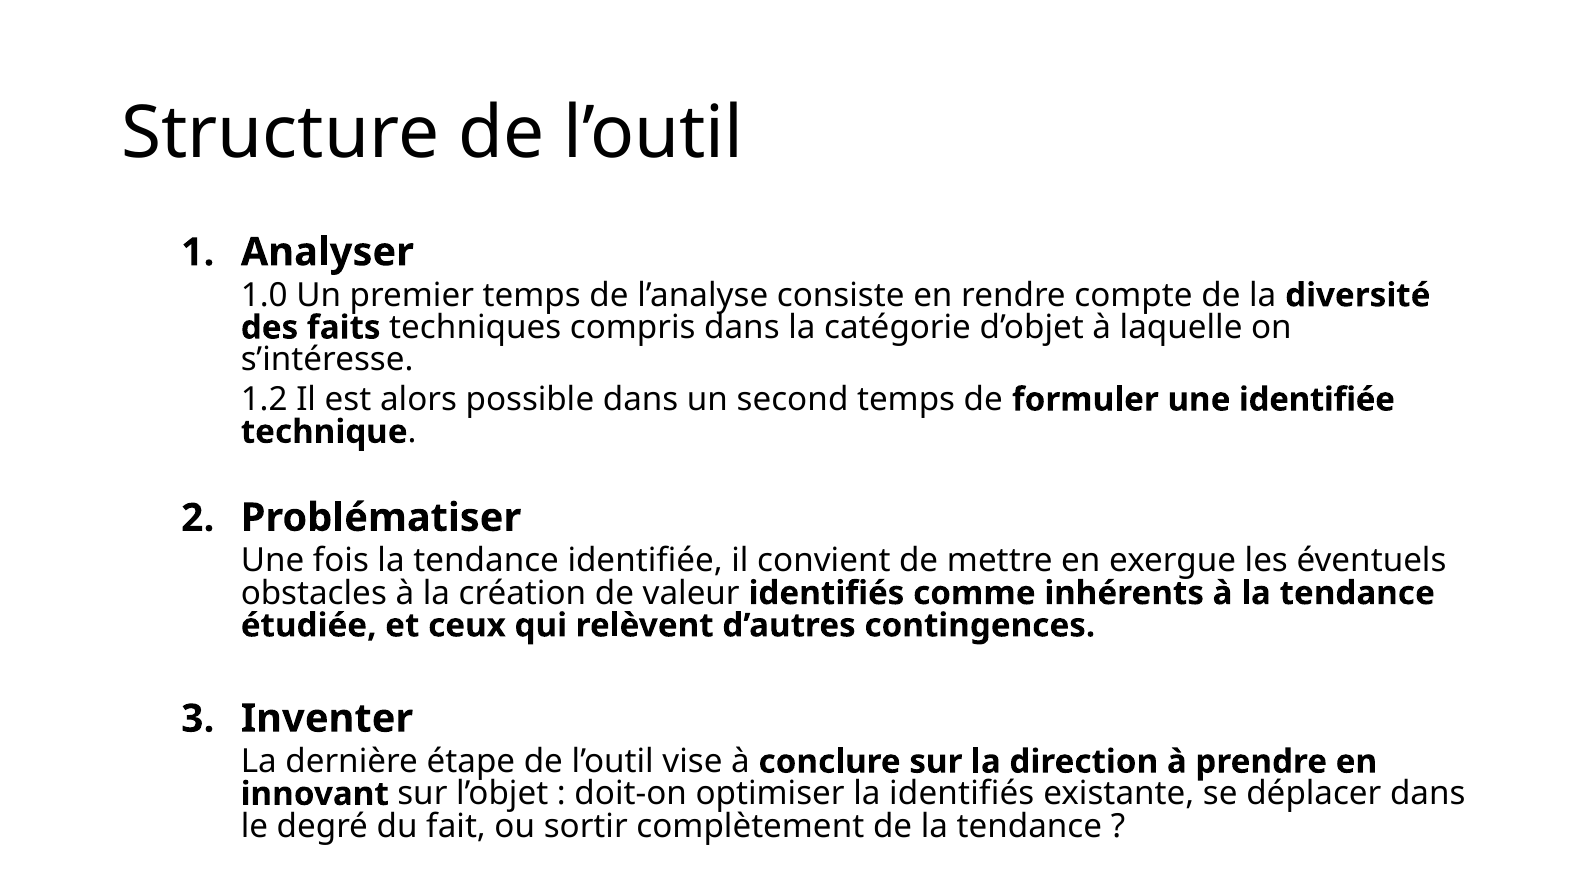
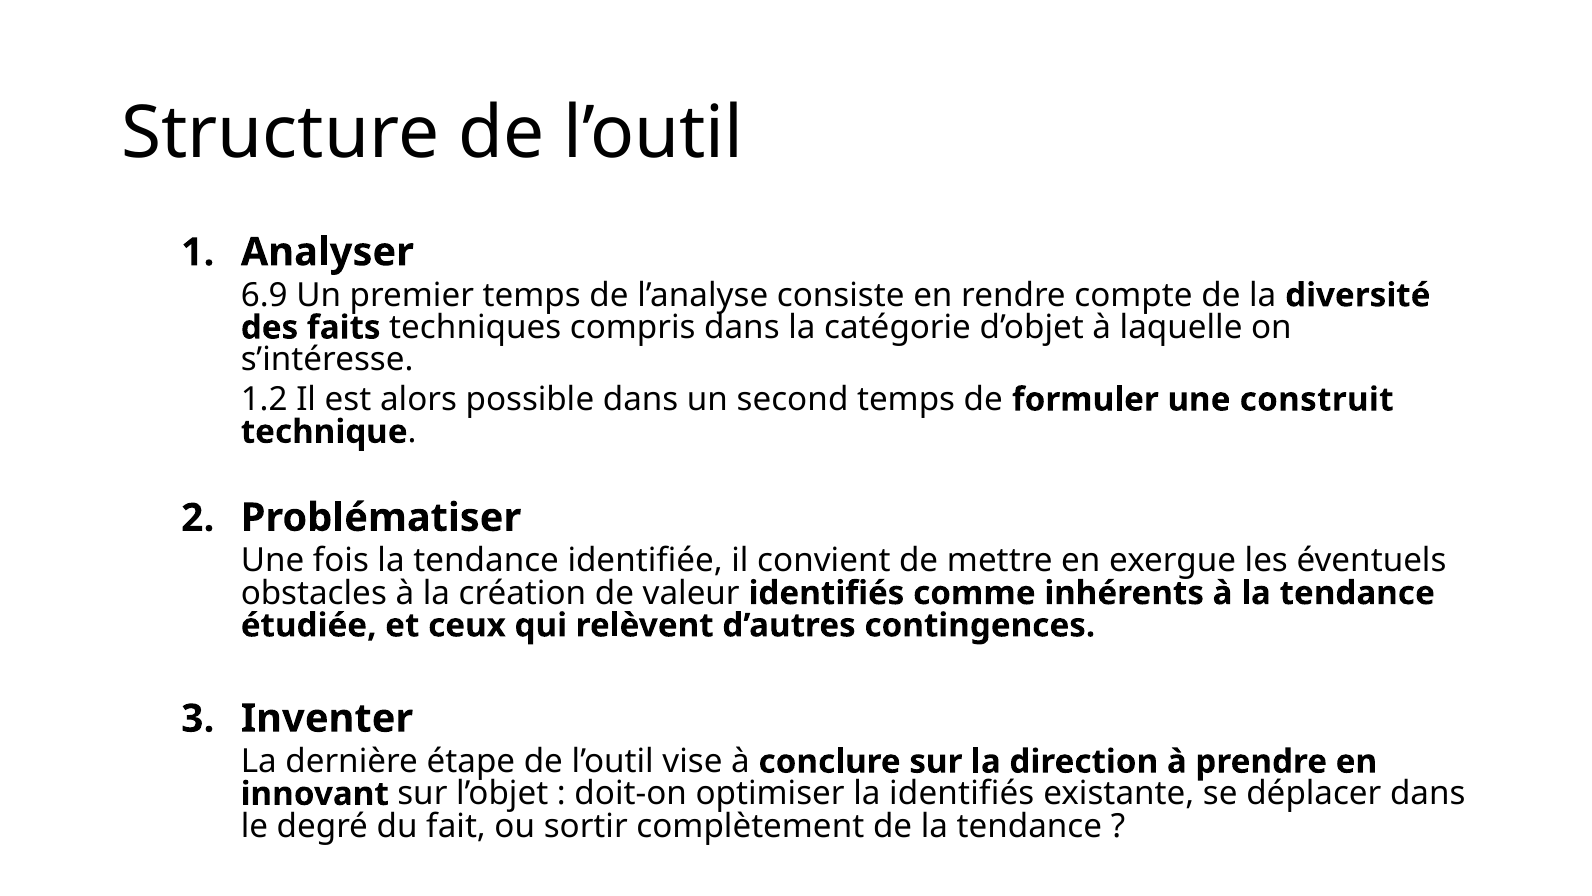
1.0: 1.0 -> 6.9
une identifiée: identifiée -> construit
